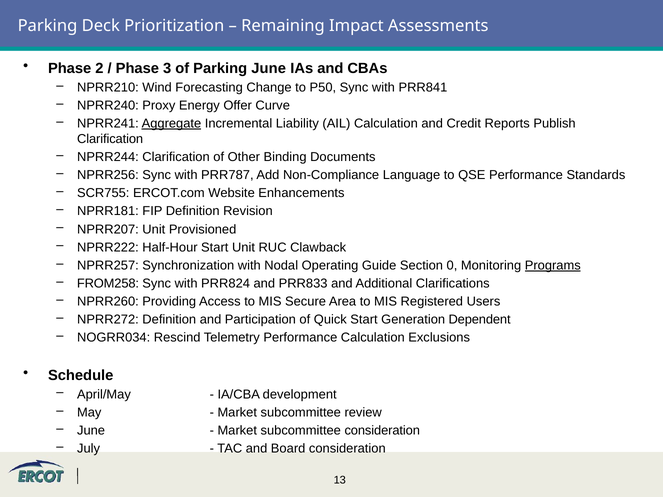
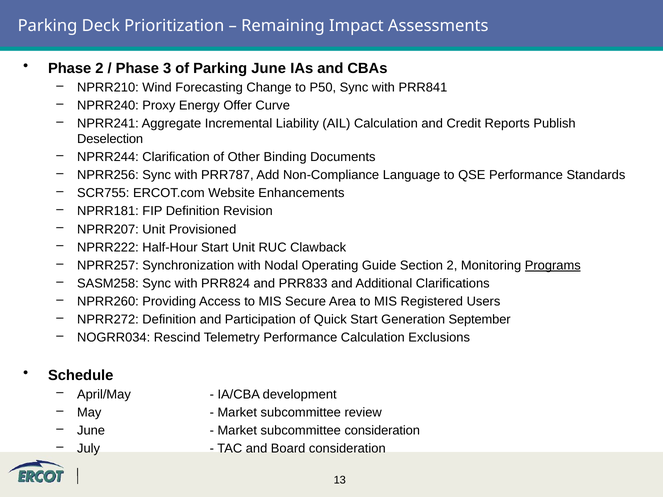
Aggregate underline: present -> none
Clarification at (110, 139): Clarification -> Deselection
Section 0: 0 -> 2
FROM258: FROM258 -> SASM258
Dependent: Dependent -> September
